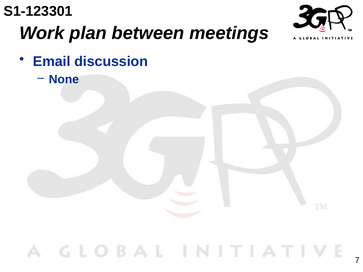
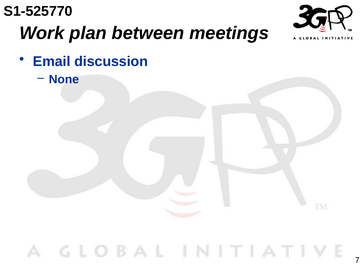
S1-123301: S1-123301 -> S1-525770
